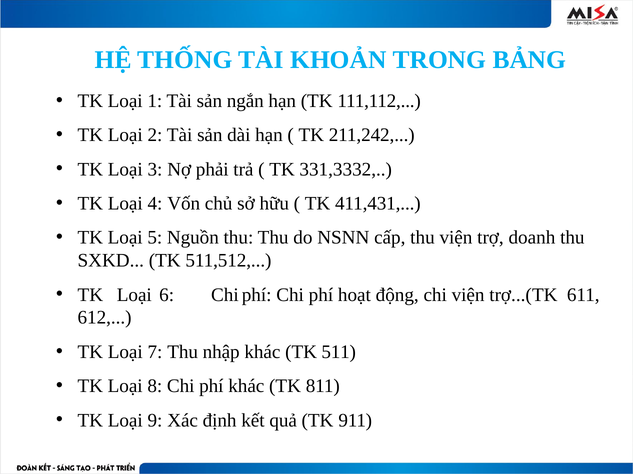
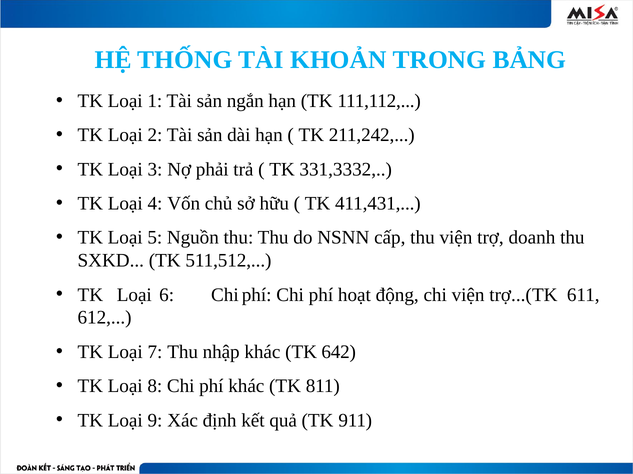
511: 511 -> 642
